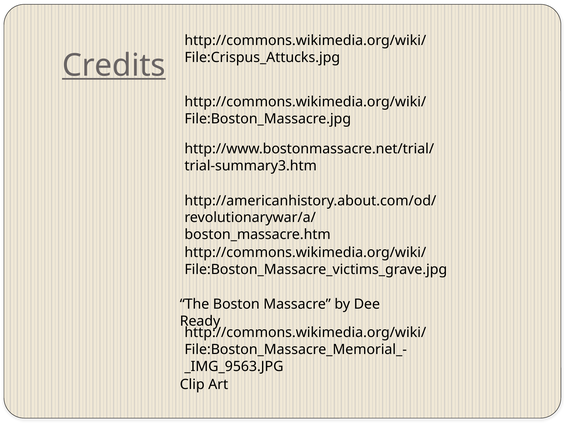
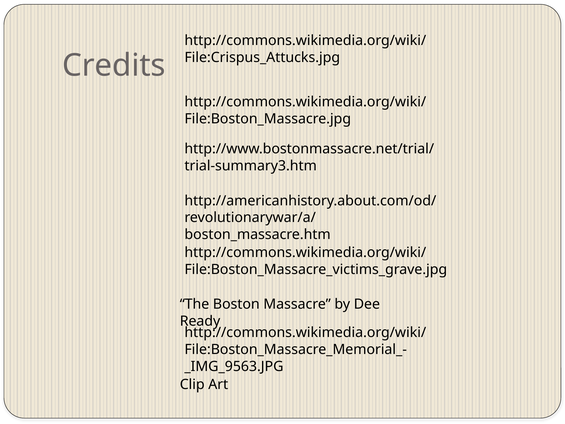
Credits underline: present -> none
